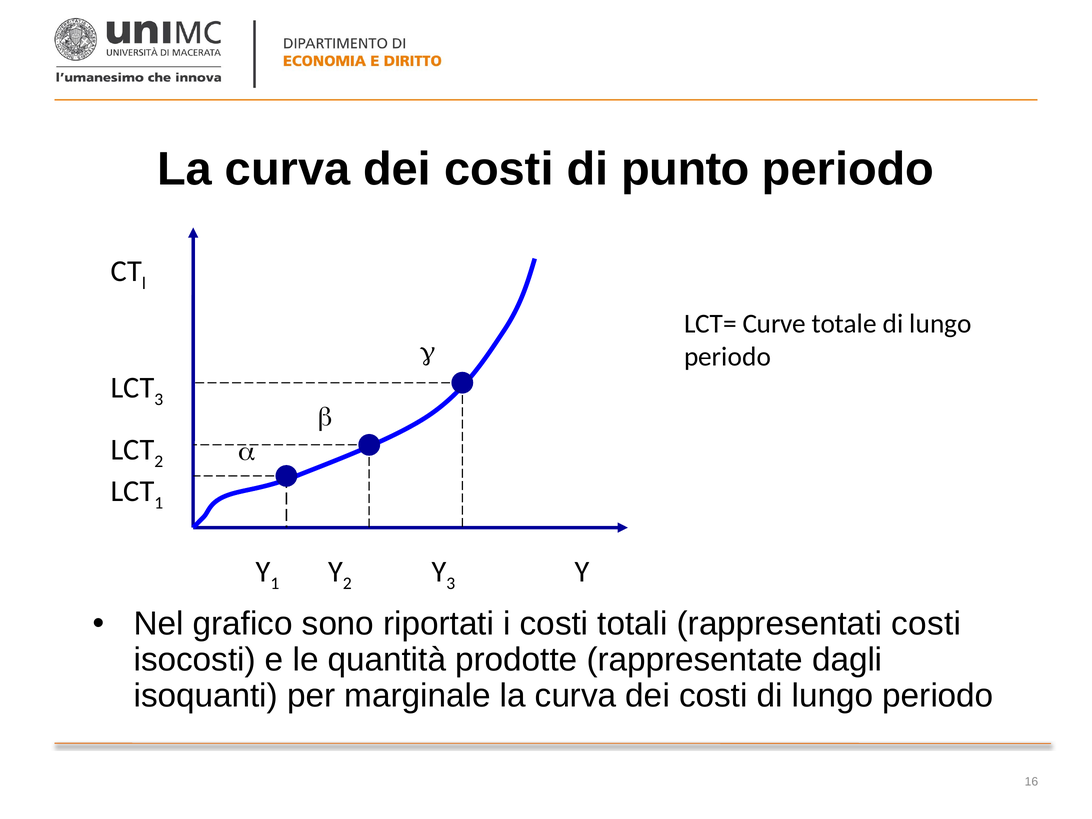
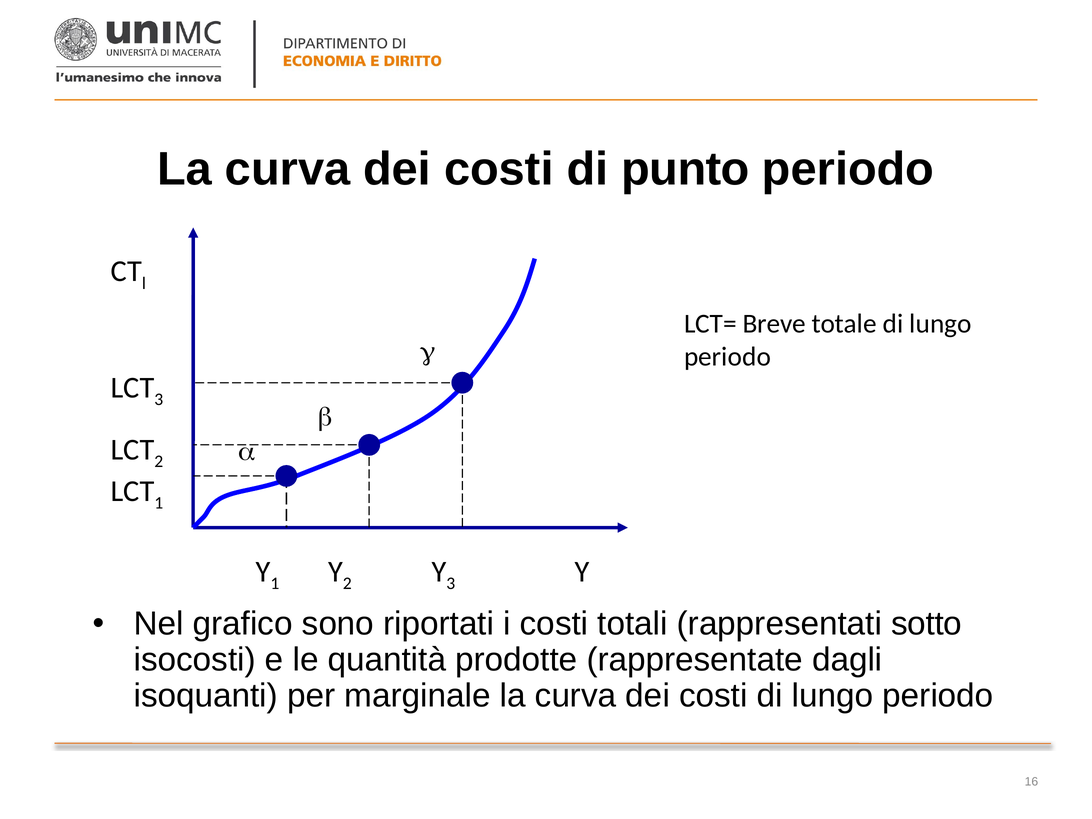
Curve: Curve -> Breve
rappresentati costi: costi -> sotto
